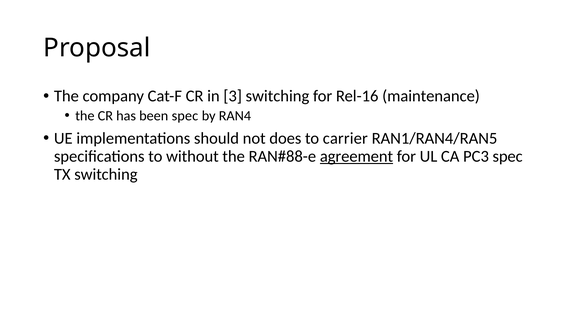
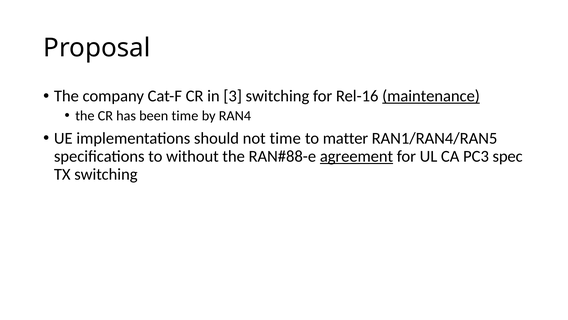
maintenance underline: none -> present
been spec: spec -> time
not does: does -> time
carrier: carrier -> matter
